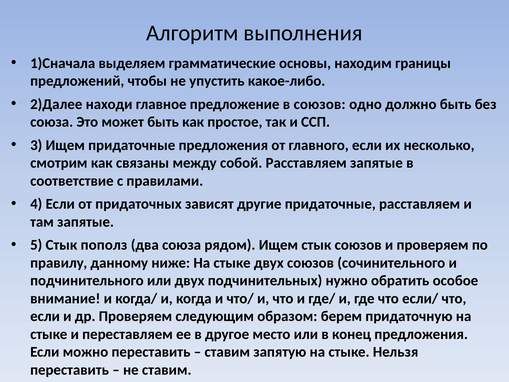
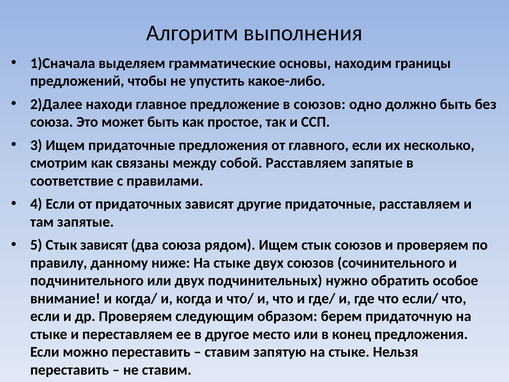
Стык пополз: пополз -> зависят
